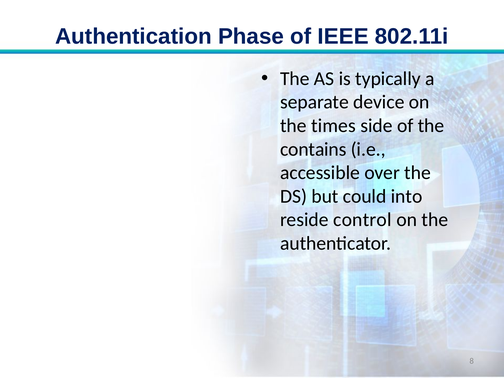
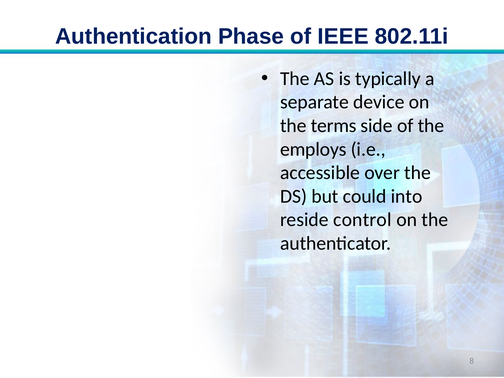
times: times -> terms
contains: contains -> employs
